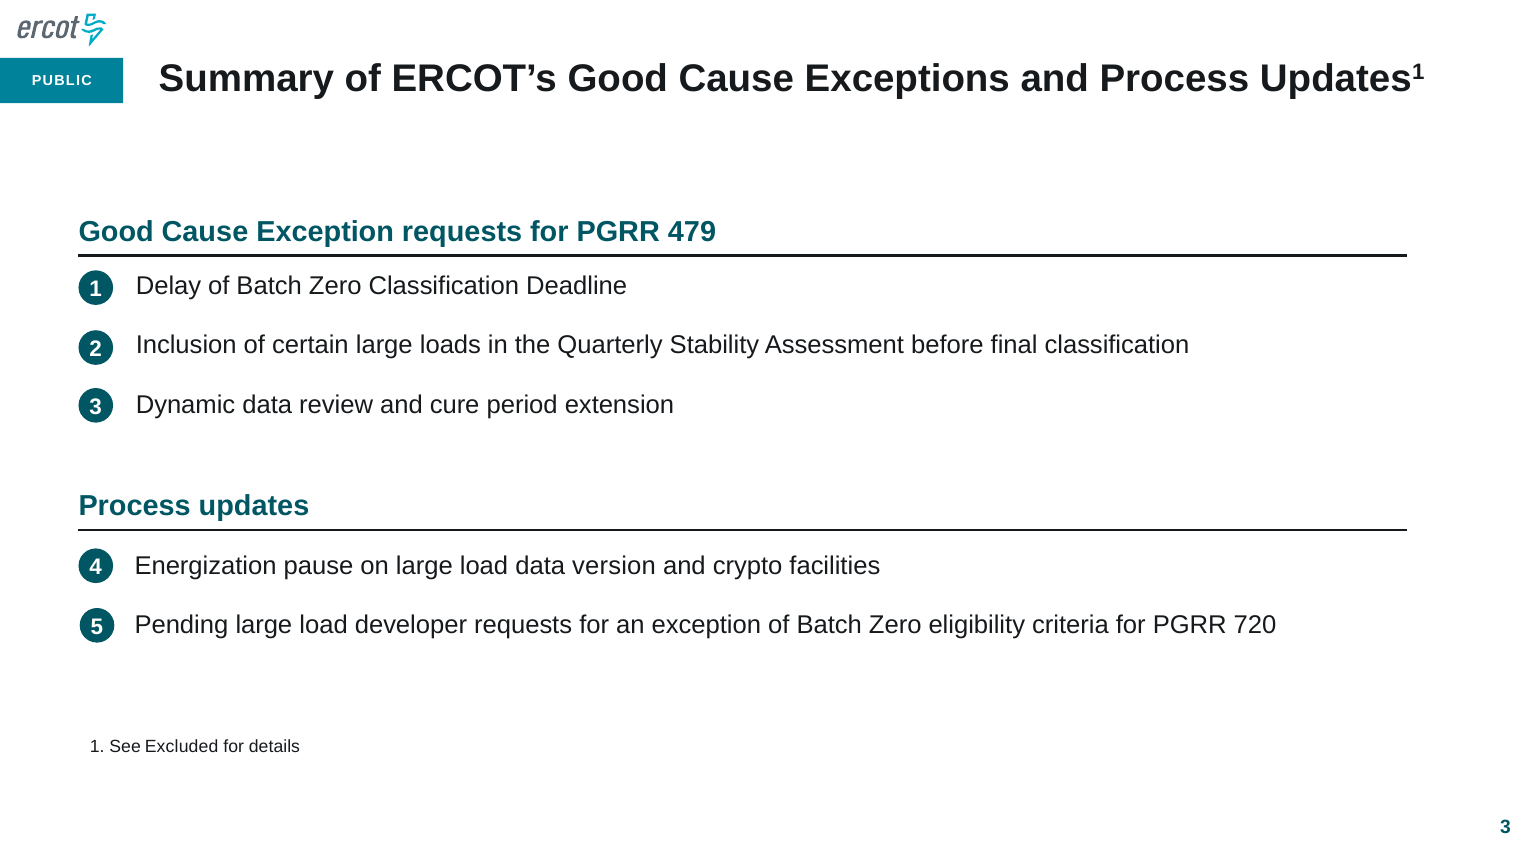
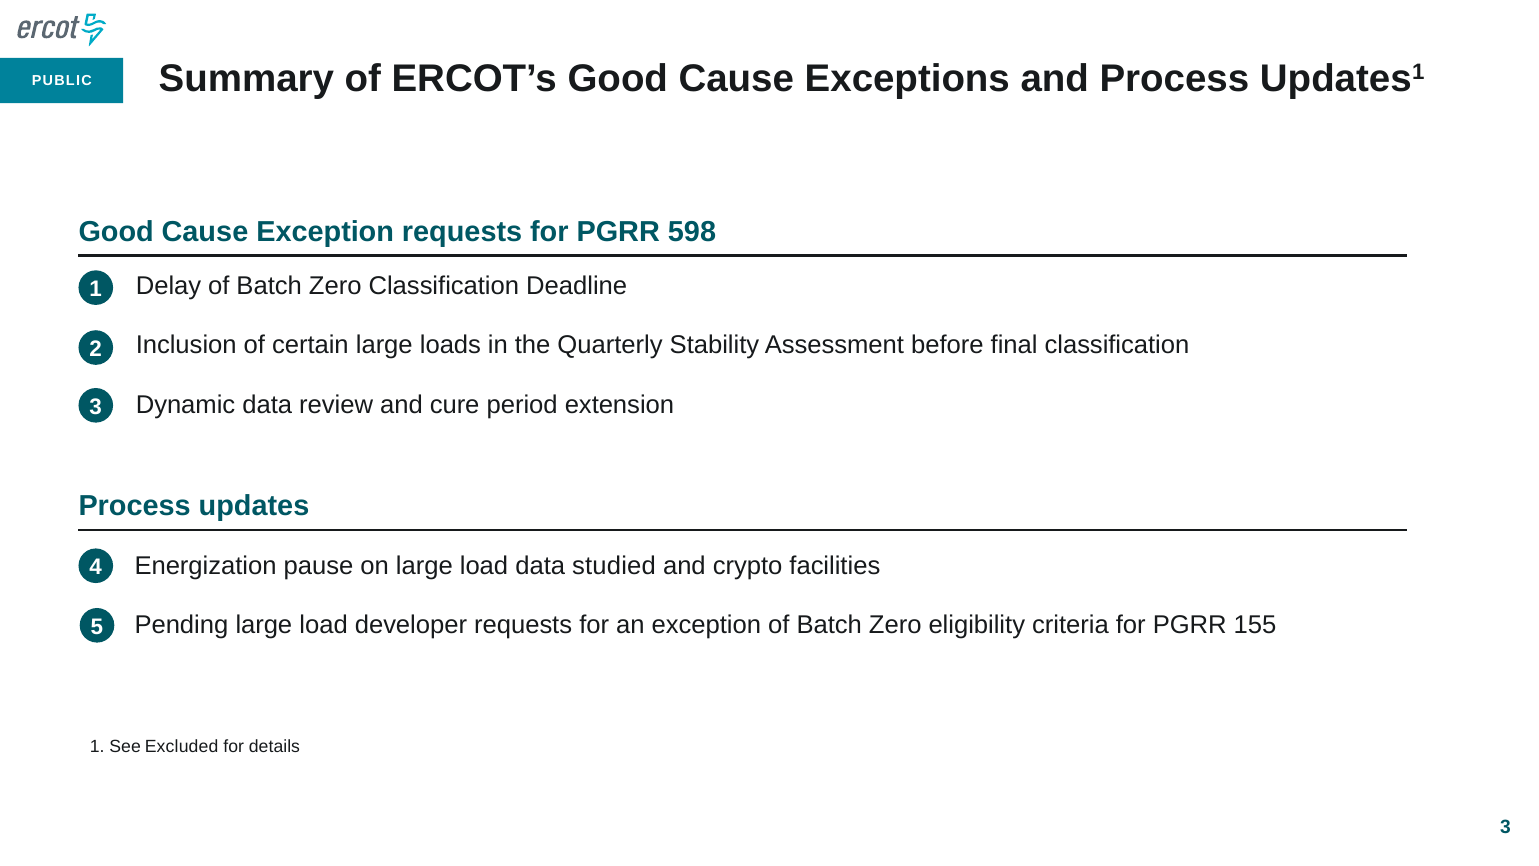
479: 479 -> 598
version: version -> studied
720: 720 -> 155
